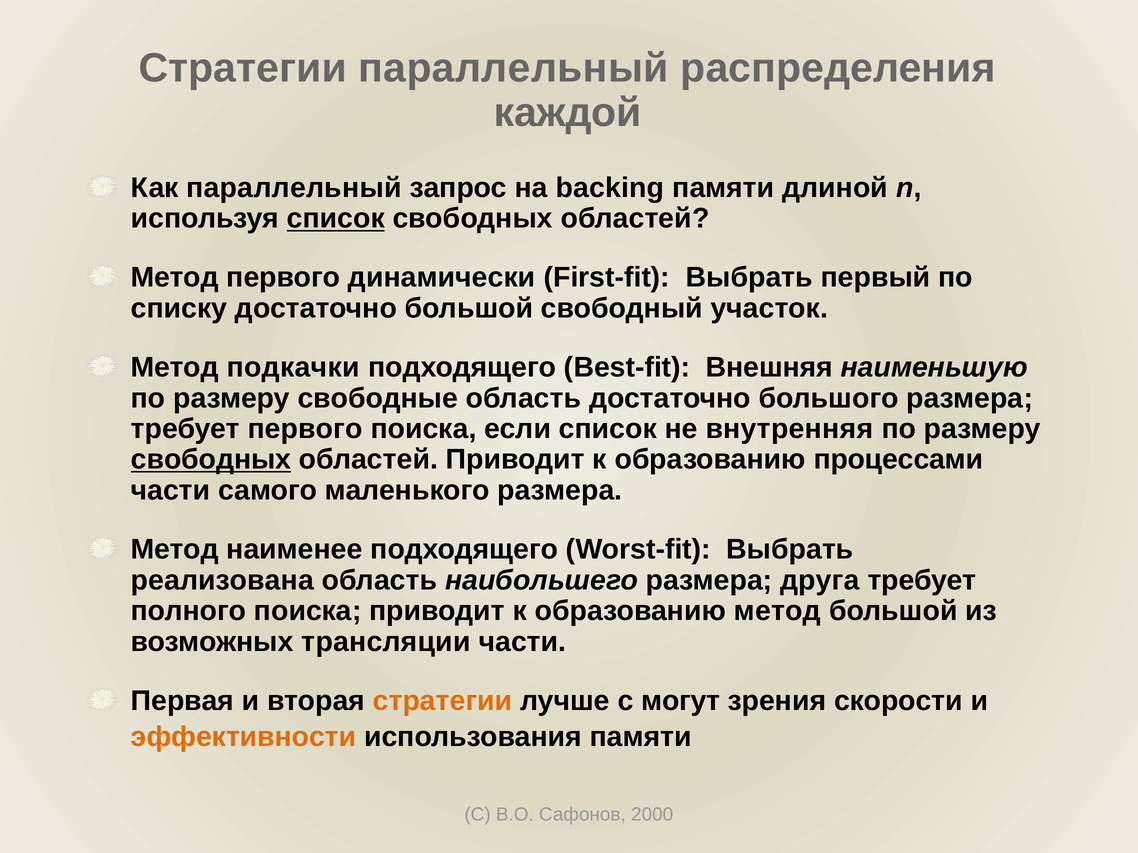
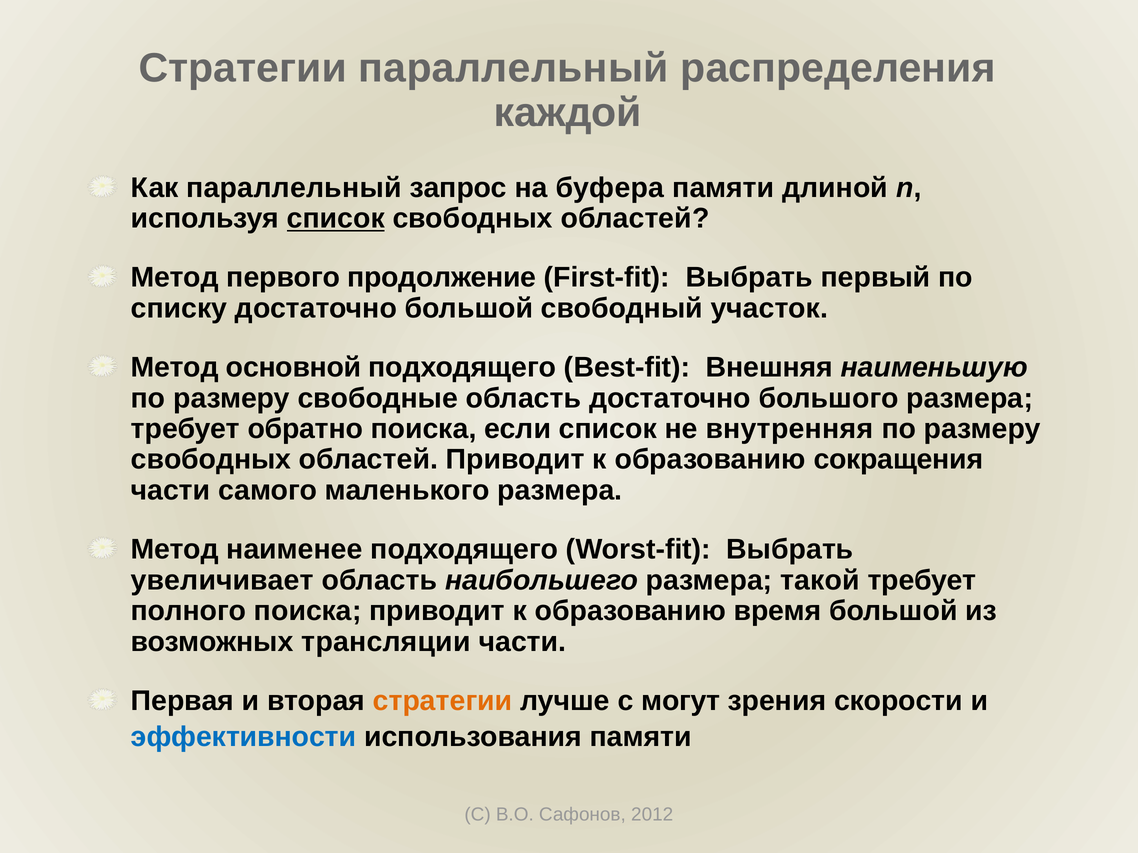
backing: backing -> буфера
динамически: динамически -> продолжение
подкачки: подкачки -> основной
требует первого: первого -> обратно
свободных at (211, 460) underline: present -> none
процессами: процессами -> сокращения
реализована: реализована -> увеличивает
друга: друга -> такой
образованию метод: метод -> время
эффективности colour: orange -> blue
2000: 2000 -> 2012
